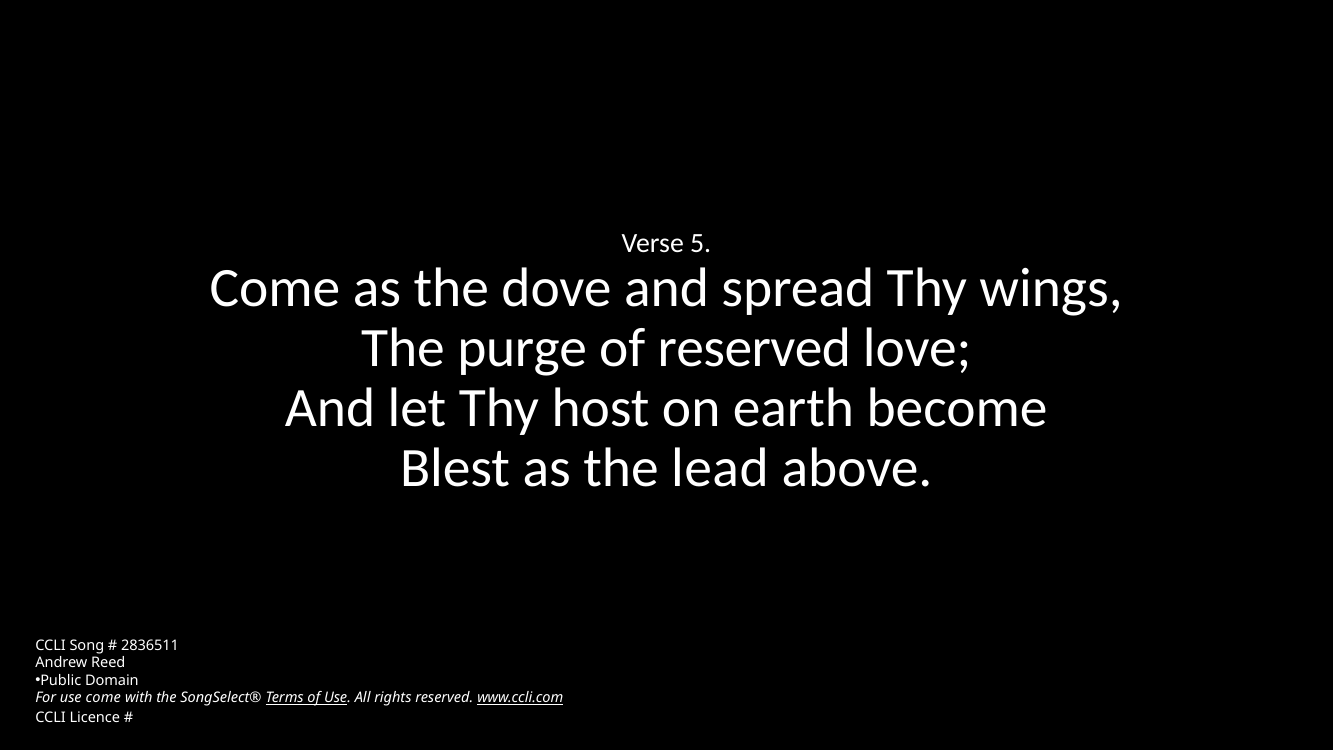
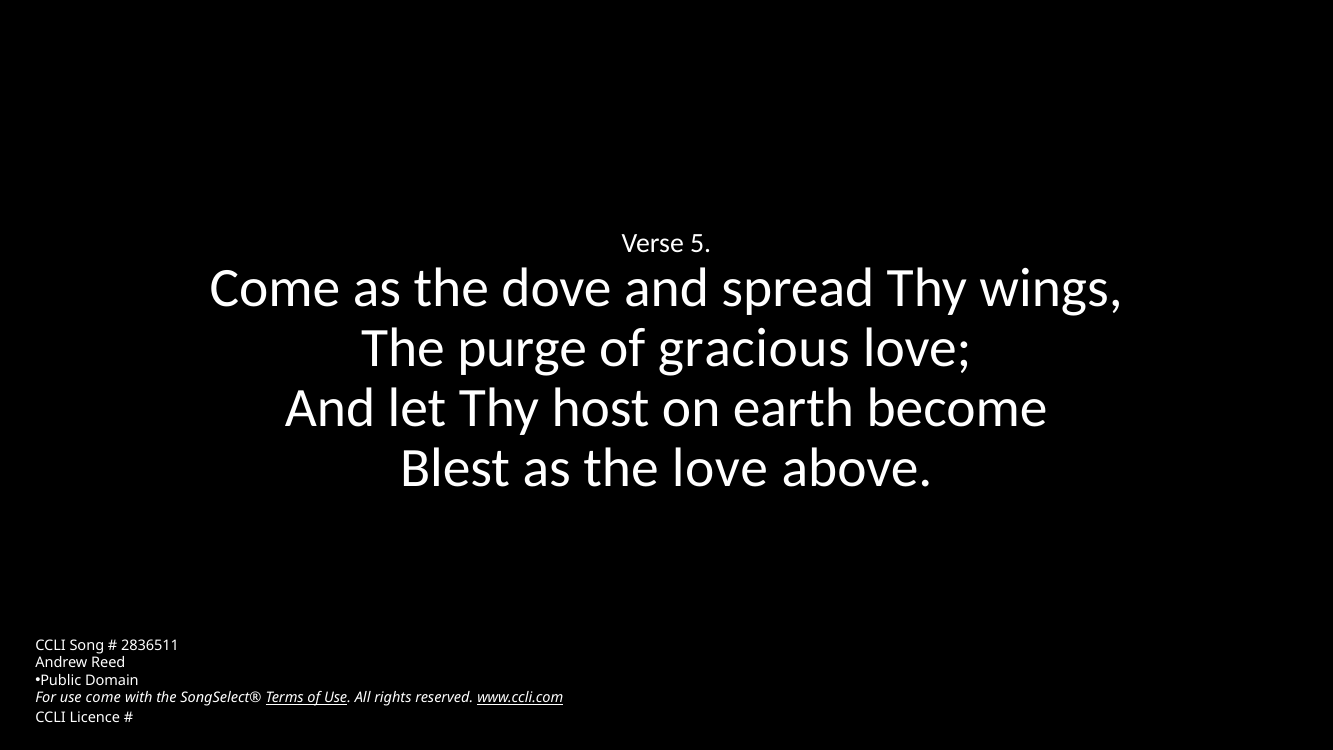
of reserved: reserved -> gracious
the lead: lead -> love
